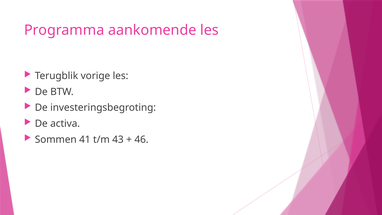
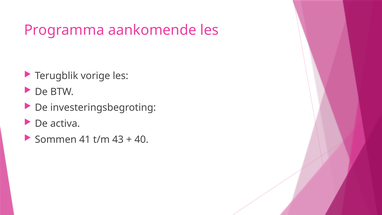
46: 46 -> 40
